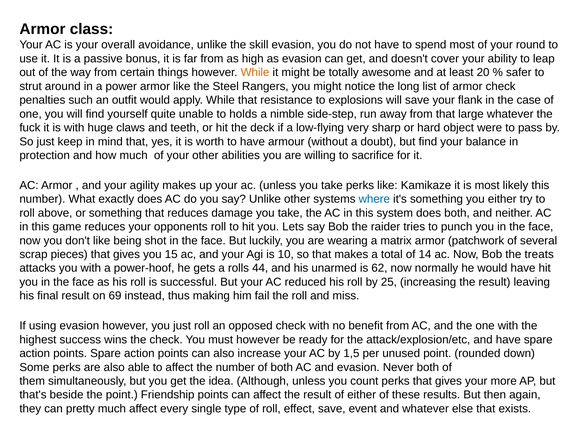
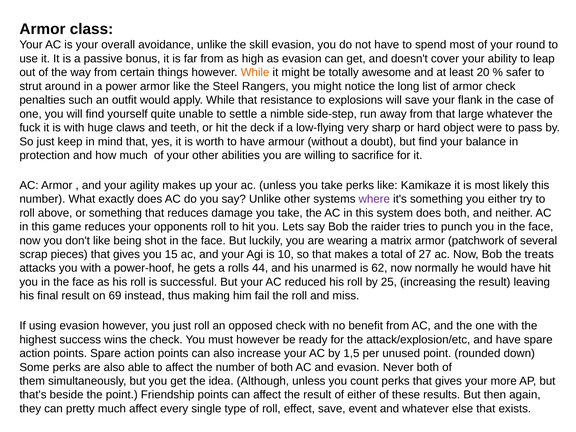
holds: holds -> settle
where colour: blue -> purple
14: 14 -> 27
